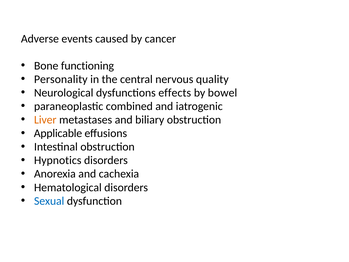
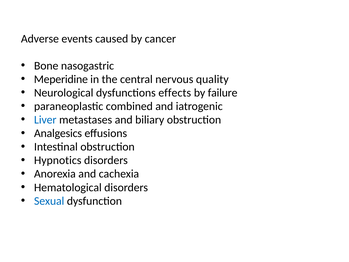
functioning: functioning -> nasogastric
Personality: Personality -> Meperidine
bowel: bowel -> failure
Liver colour: orange -> blue
Applicable: Applicable -> Analgesics
